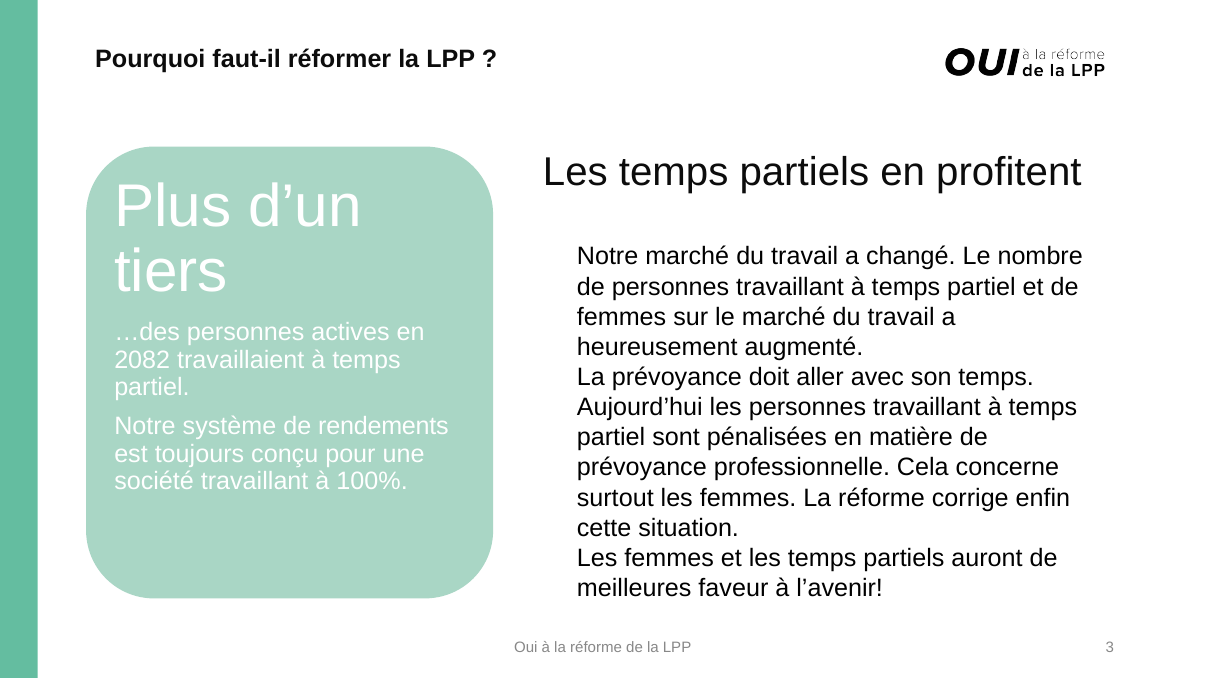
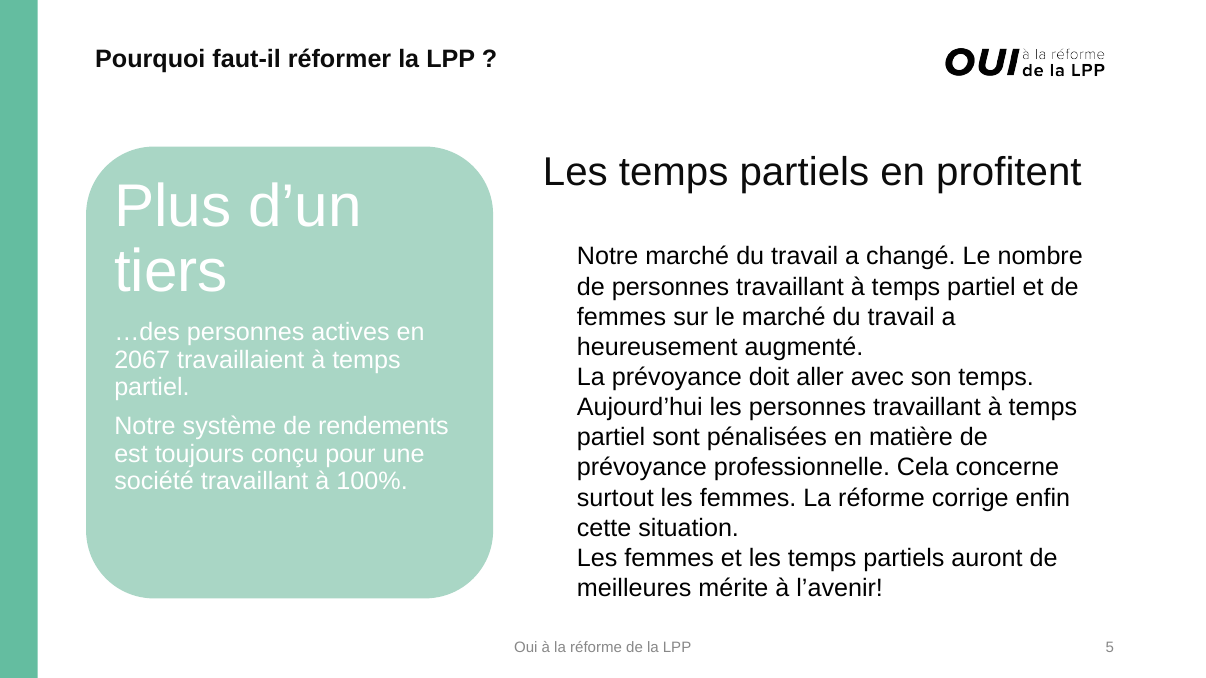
2082: 2082 -> 2067
faveur: faveur -> mérite
3: 3 -> 5
